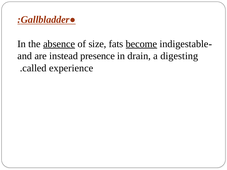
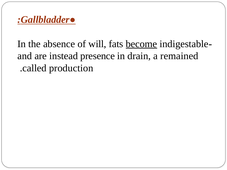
absence underline: present -> none
size: size -> will
digesting: digesting -> remained
experience: experience -> production
